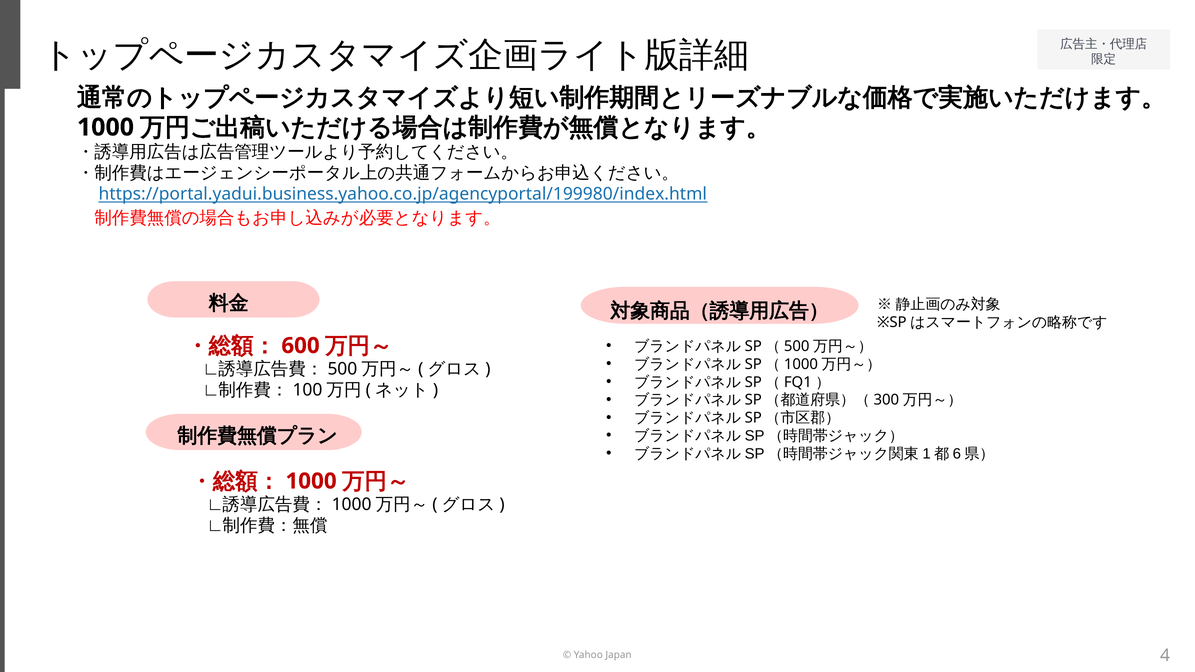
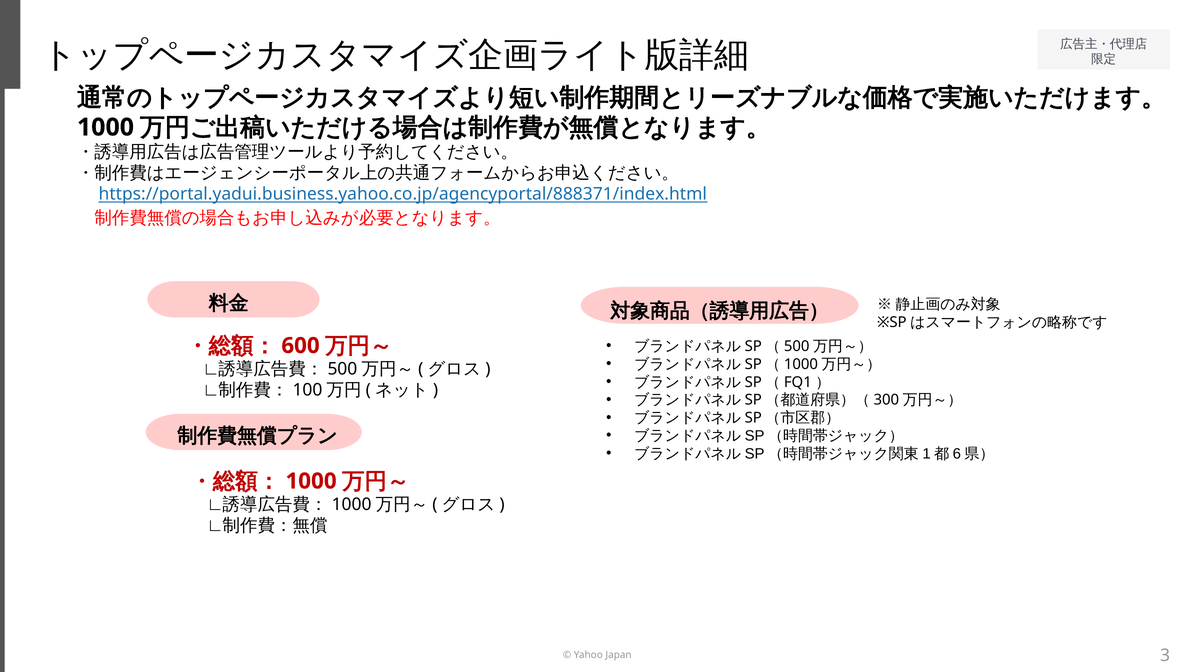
https://portal.yadui.business.yahoo.co.jp/agencyportal/199980/index.html: https://portal.yadui.business.yahoo.co.jp/agencyportal/199980/index.html -> https://portal.yadui.business.yahoo.co.jp/agencyportal/888371/index.html
4: 4 -> 3
